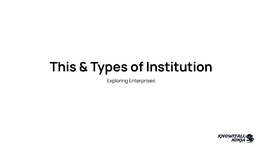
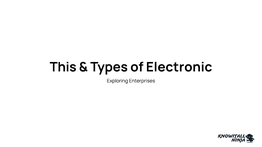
Institution: Institution -> Electronic
